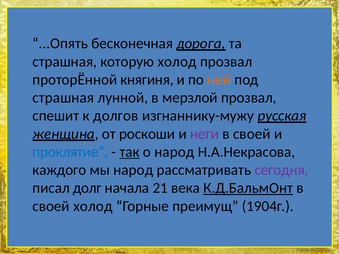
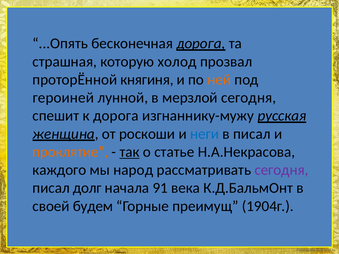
страшная at (63, 98): страшная -> героиней
мерзлой прозвал: прозвал -> сегодня
к долгов: долгов -> дорога
неги colour: purple -> blue
своей at (252, 134): своей -> писал
проклятие colour: blue -> orange
о народ: народ -> статье
21: 21 -> 91
К.Д.БальмОнт underline: present -> none
своей холод: холод -> будем
